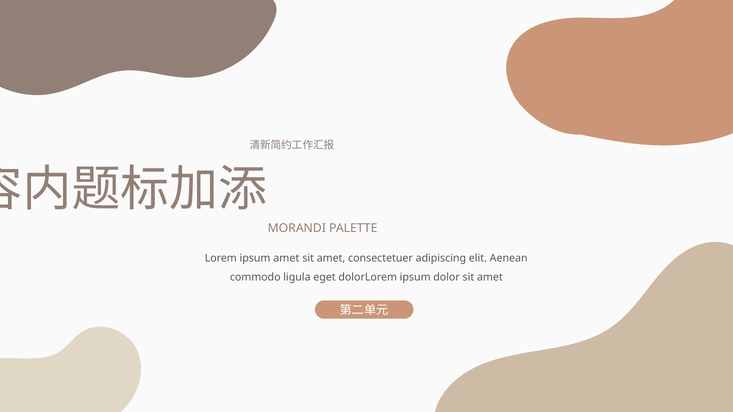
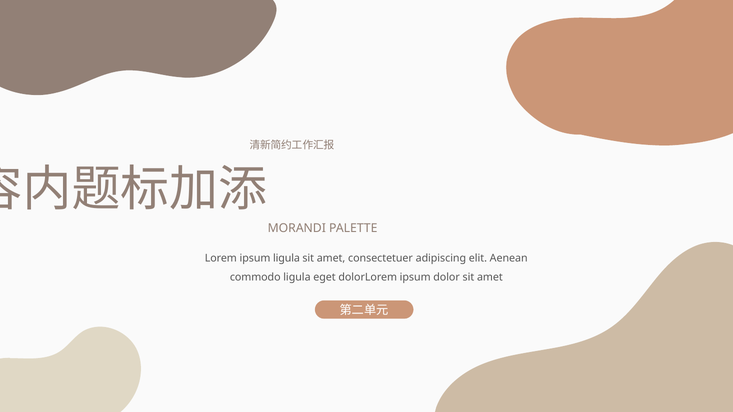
ipsum amet: amet -> ligula
